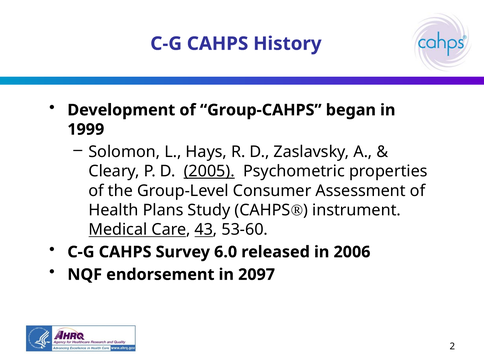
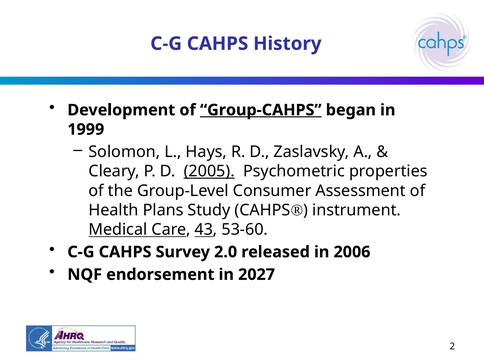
Group-CAHPS underline: none -> present
6.0: 6.0 -> 2.0
2097: 2097 -> 2027
